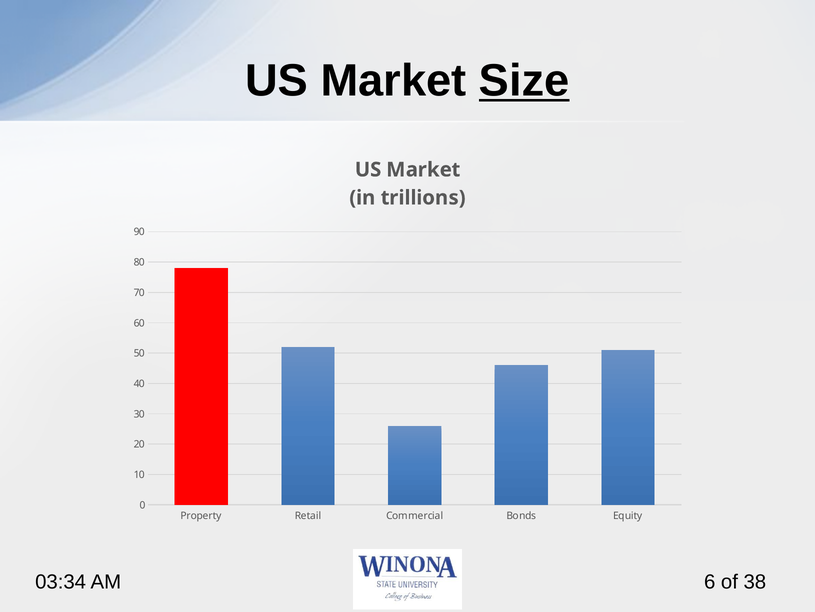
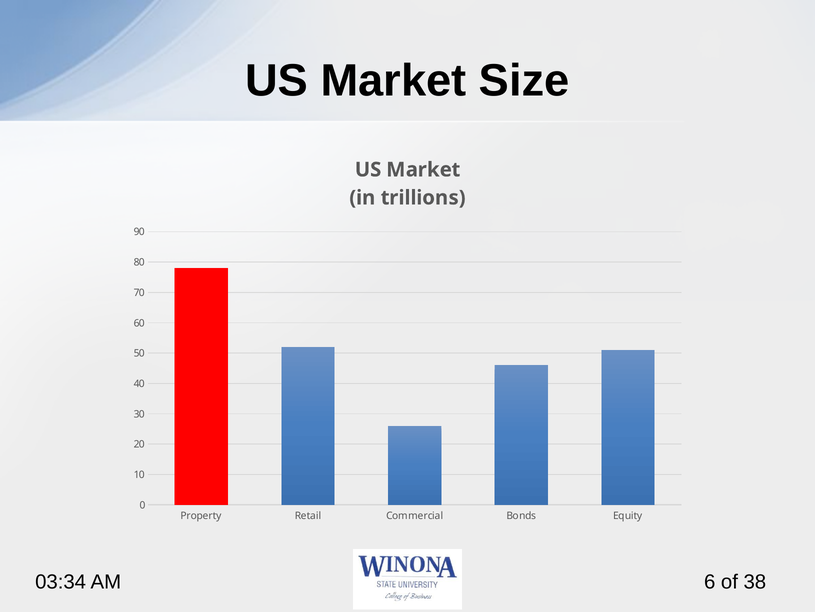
Size underline: present -> none
